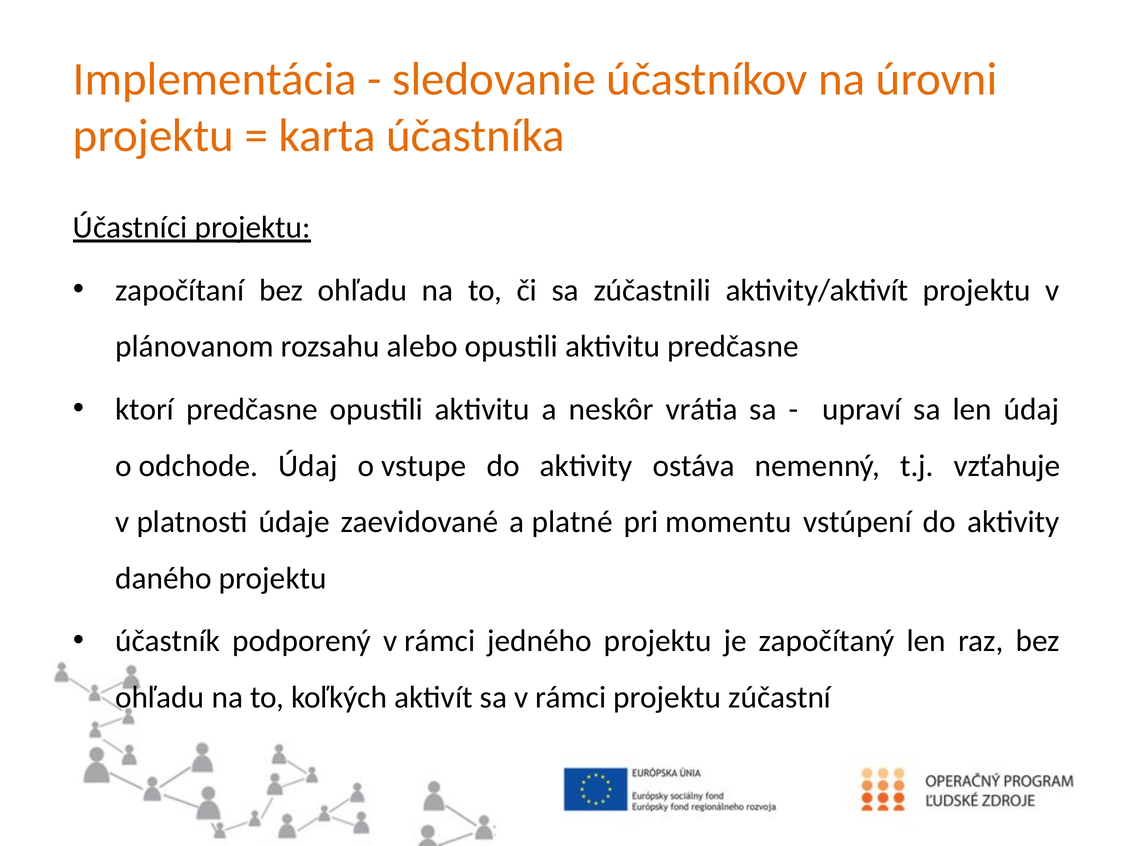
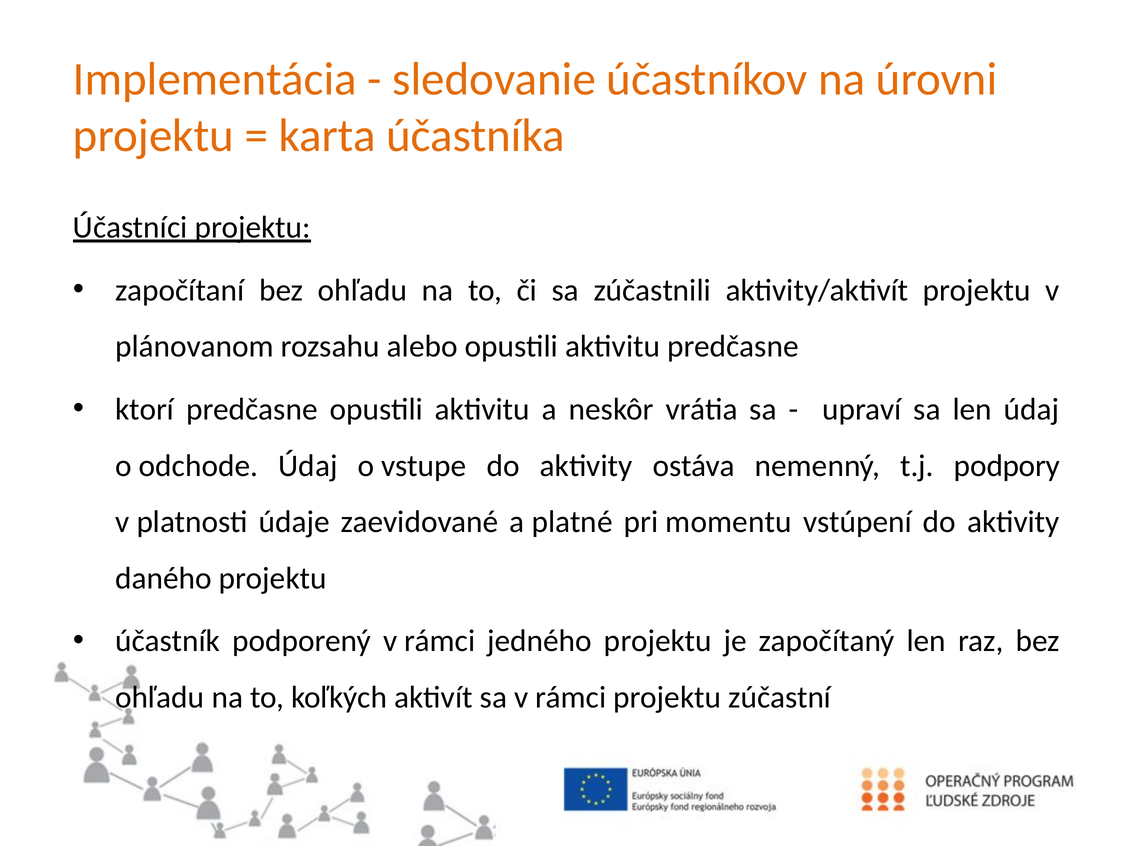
vzťahuje: vzťahuje -> podpory
